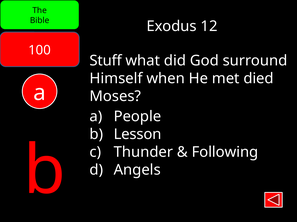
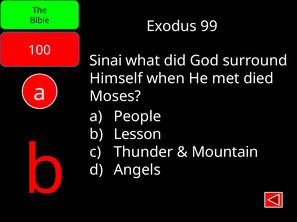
12: 12 -> 99
Stuff: Stuff -> Sinai
Following: Following -> Mountain
